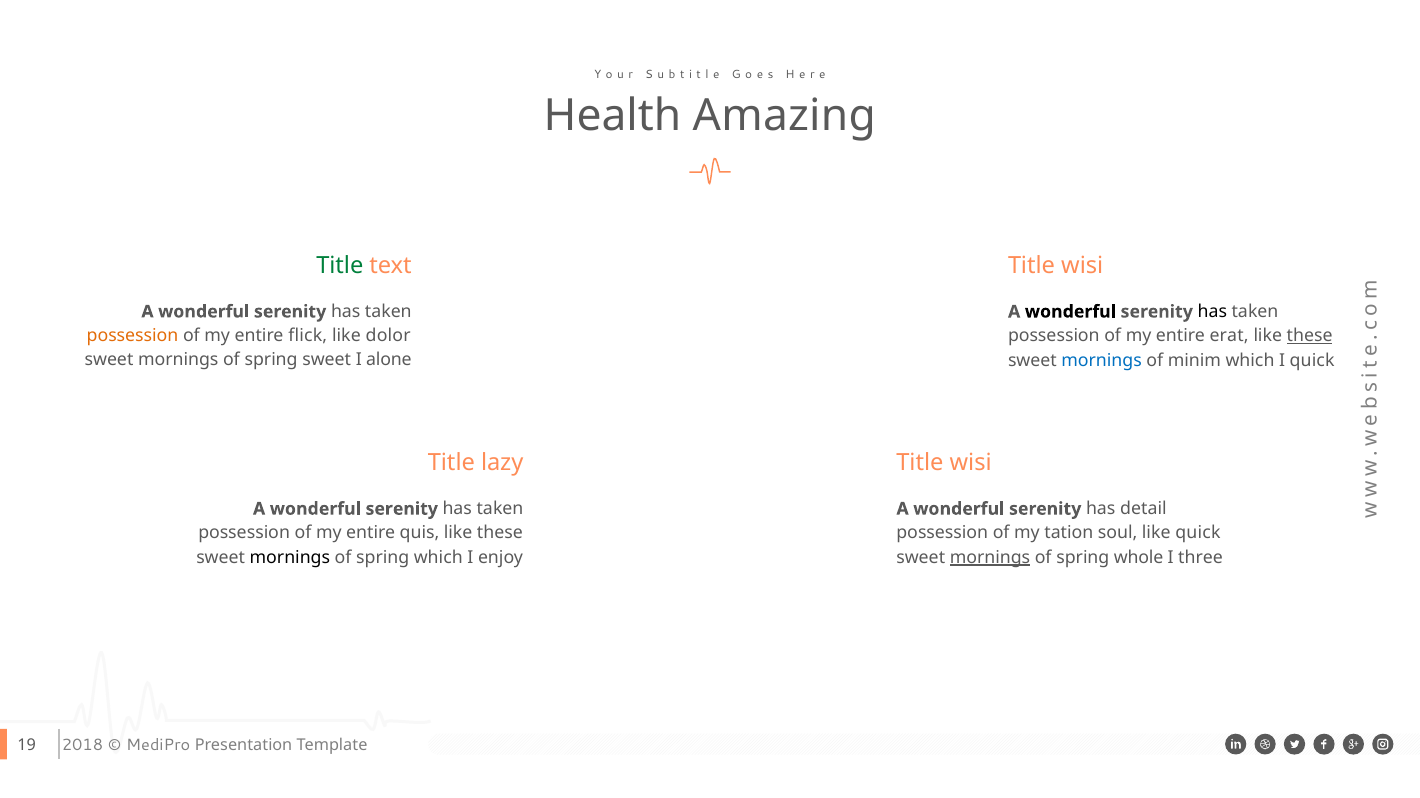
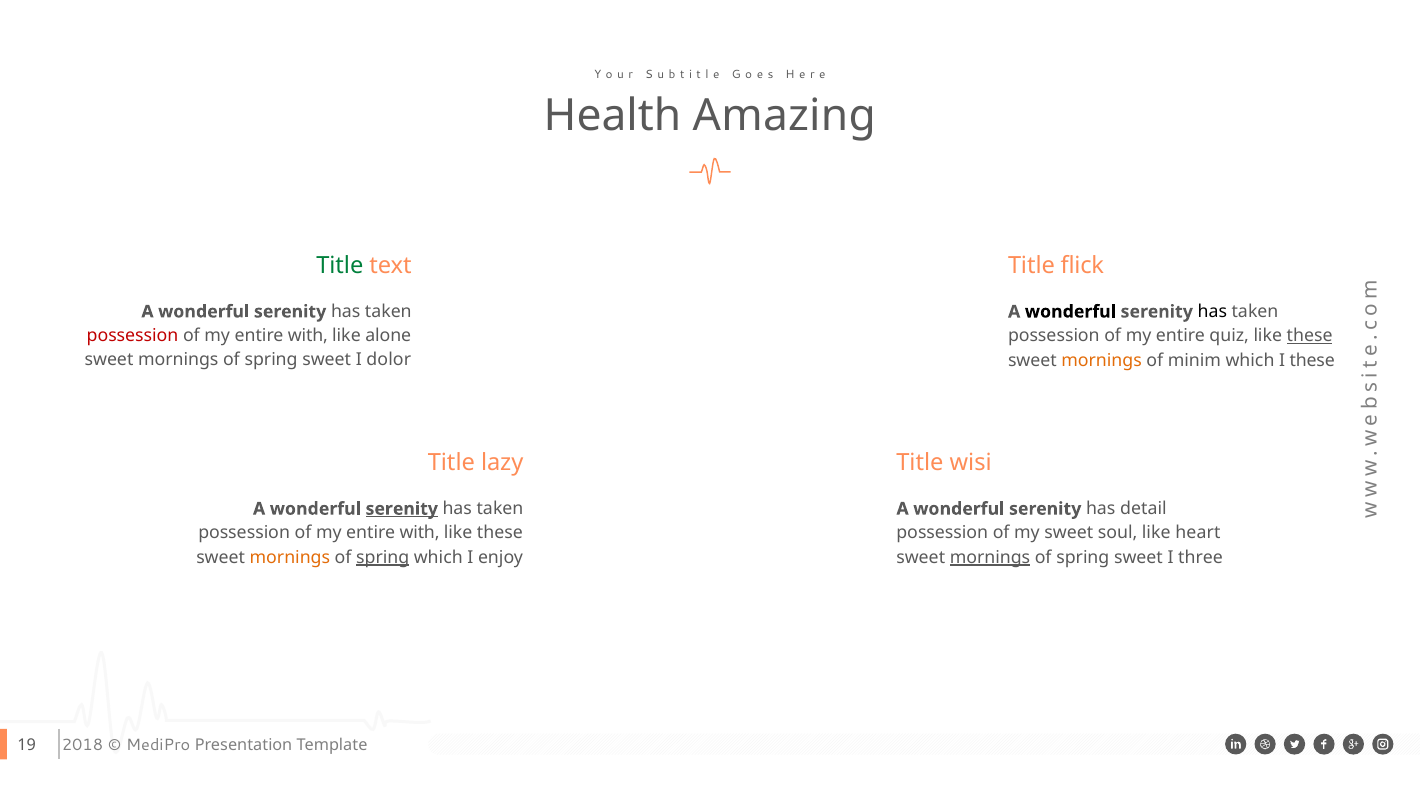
wisi at (1082, 266): wisi -> flick
possession at (133, 336) colour: orange -> red
flick at (308, 336): flick -> with
dolor: dolor -> alone
erat: erat -> quiz
alone: alone -> dolor
mornings at (1102, 361) colour: blue -> orange
I quick: quick -> these
serenity at (402, 509) underline: none -> present
quis at (419, 534): quis -> with
my tation: tation -> sweet
like quick: quick -> heart
mornings at (290, 558) colour: black -> orange
spring at (383, 558) underline: none -> present
whole at (1139, 558): whole -> sweet
